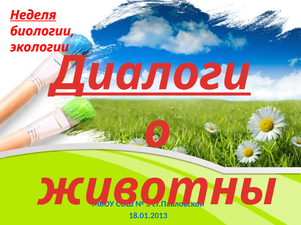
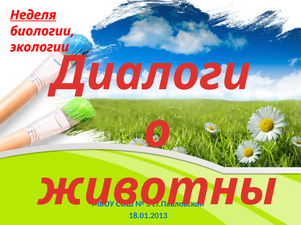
Диалоги underline: present -> none
